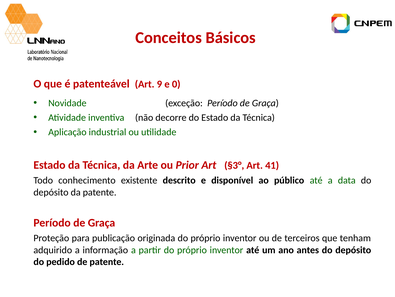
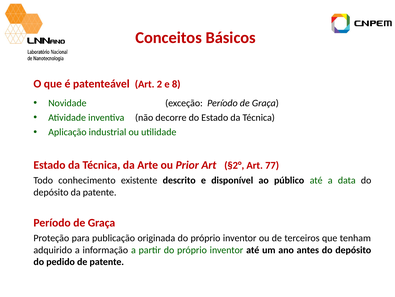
9: 9 -> 2
0: 0 -> 8
§3°: §3° -> §2°
41: 41 -> 77
